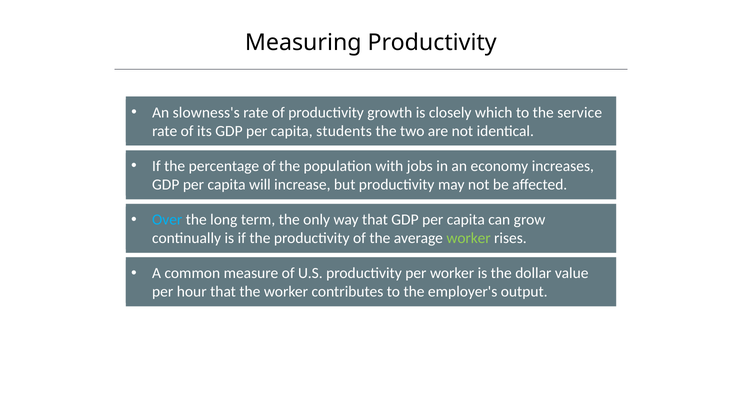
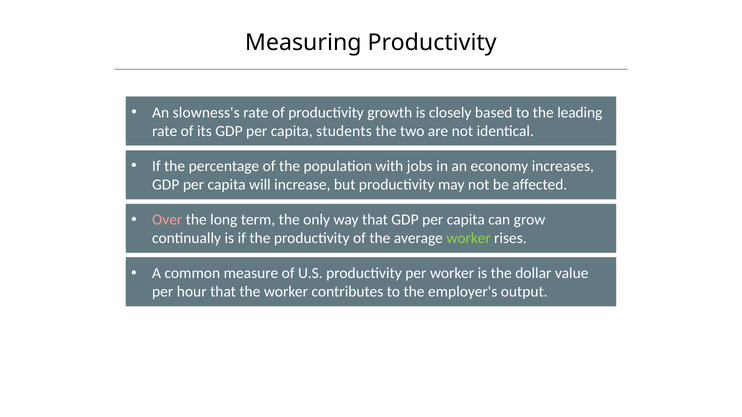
which: which -> based
service: service -> leading
Over colour: light blue -> pink
